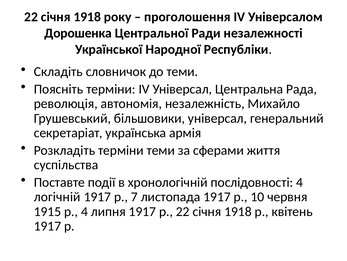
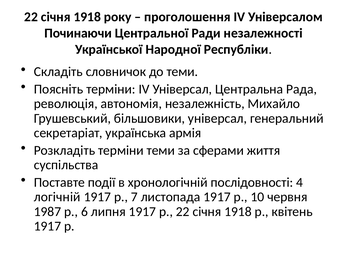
Дорошенка: Дорошенка -> Починаючи
1915: 1915 -> 1987
р 4: 4 -> 6
